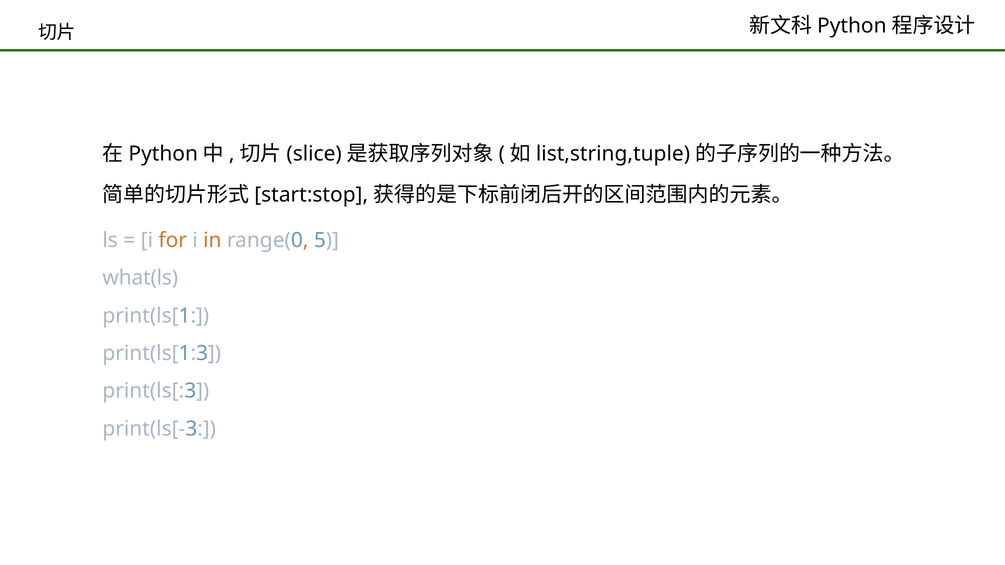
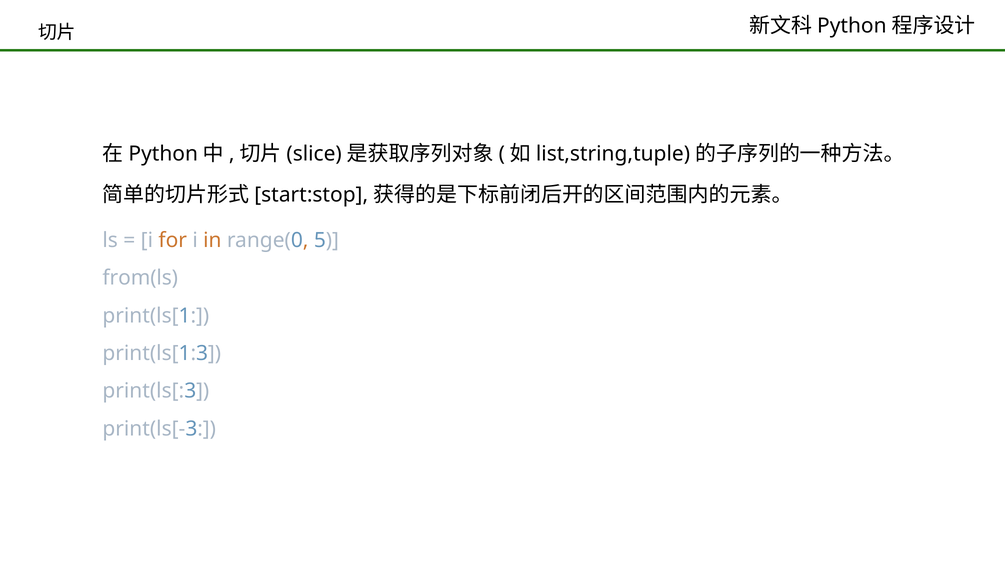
what(ls: what(ls -> from(ls
